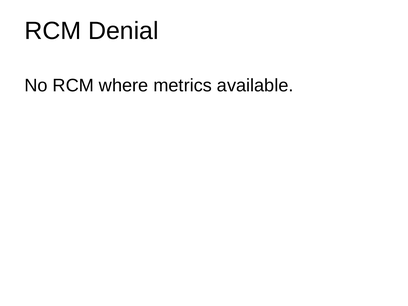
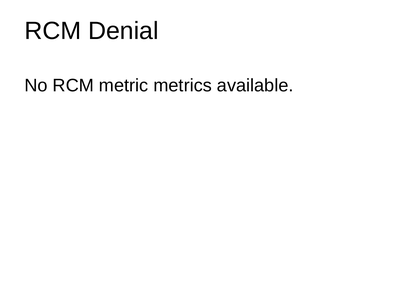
where: where -> metric
